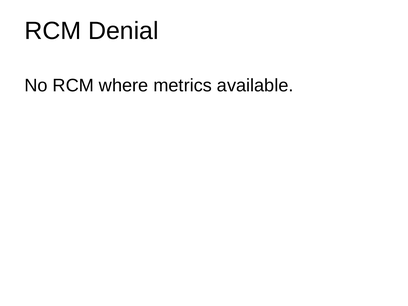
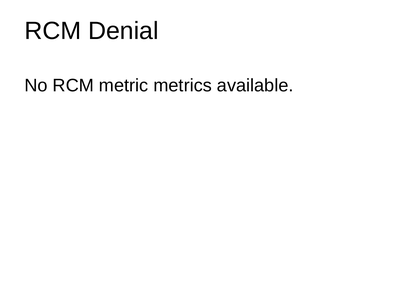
where: where -> metric
